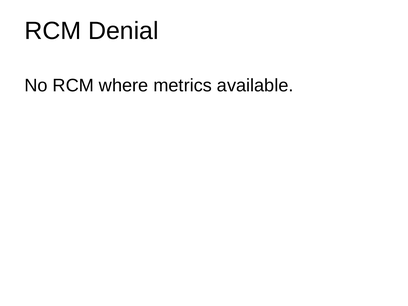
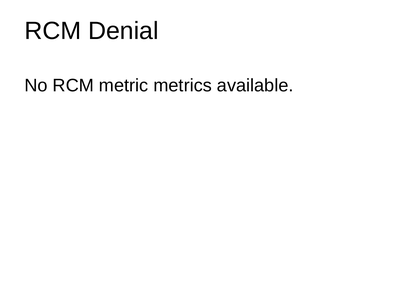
where: where -> metric
